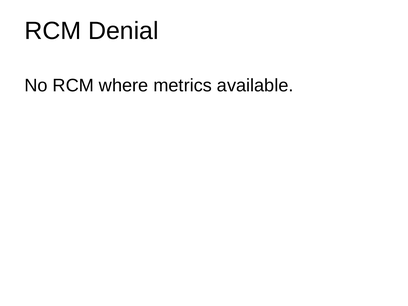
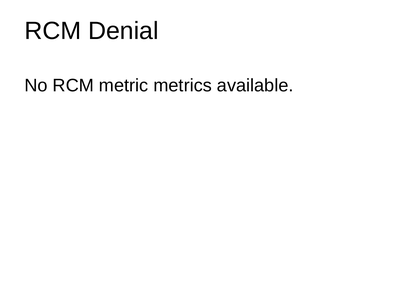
where: where -> metric
